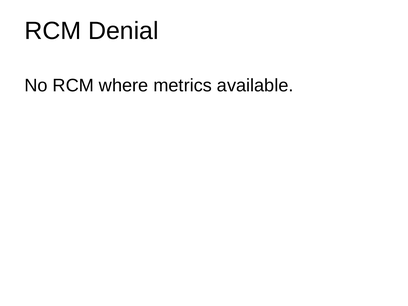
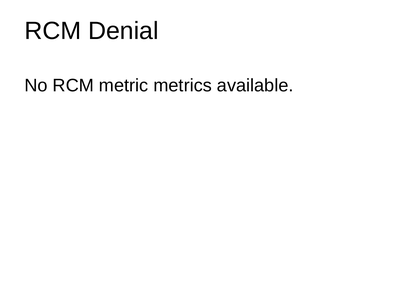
where: where -> metric
